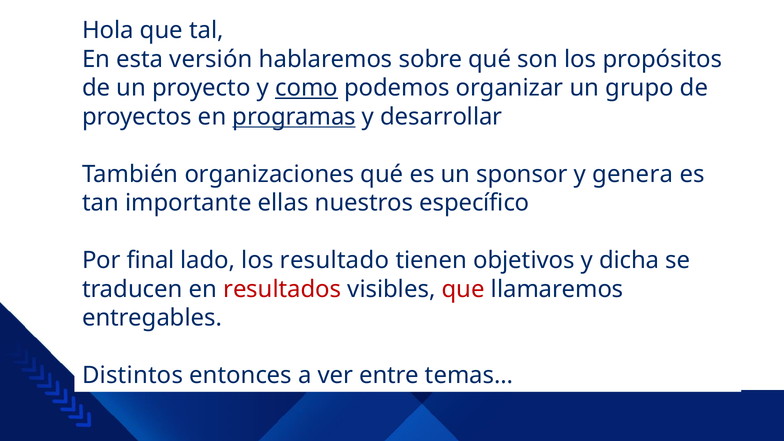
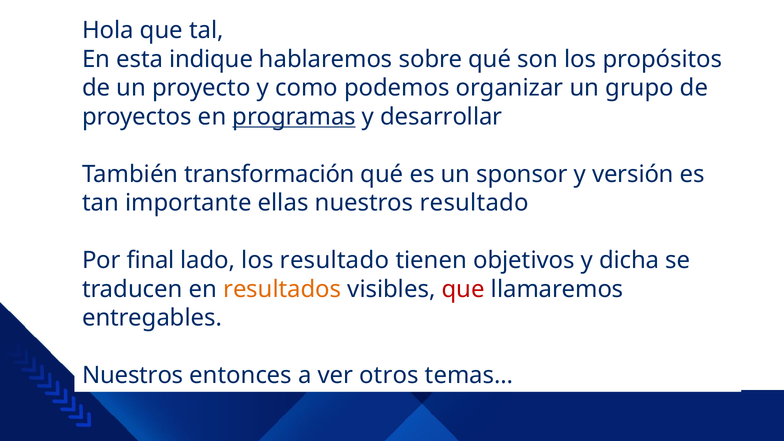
versión: versión -> indique
como underline: present -> none
organizaciones: organizaciones -> transformación
genera: genera -> versión
nuestros específico: específico -> resultado
resultados colour: red -> orange
Distintos at (133, 375): Distintos -> Nuestros
entre: entre -> otros
